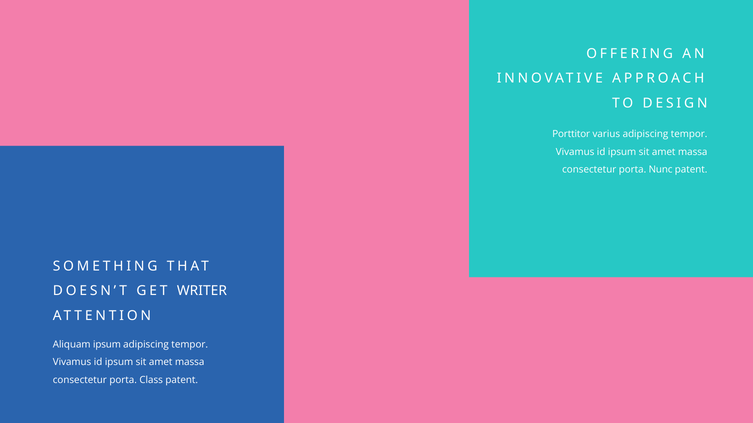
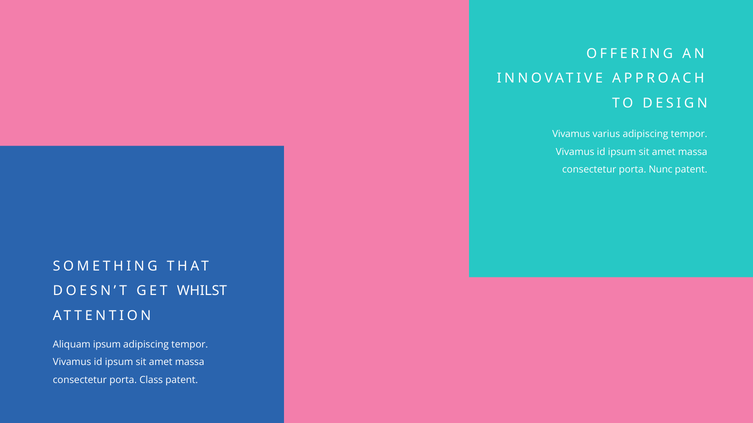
Porttitor at (571, 134): Porttitor -> Vivamus
WRITER: WRITER -> WHILST
